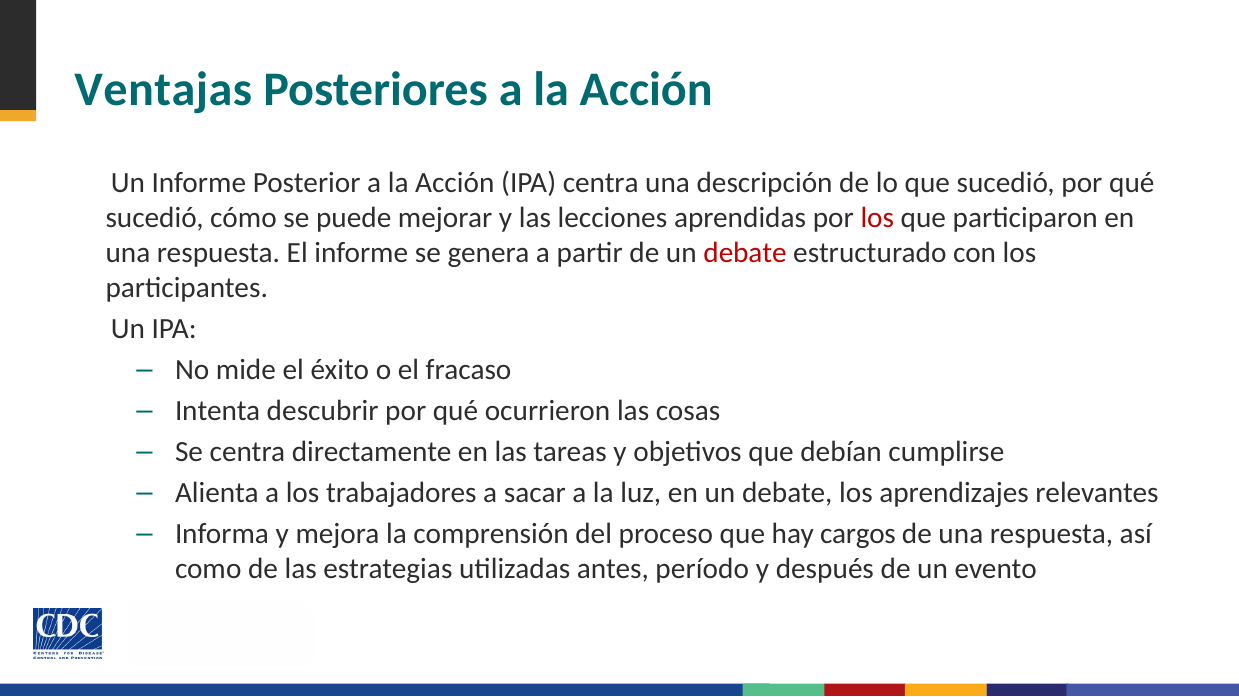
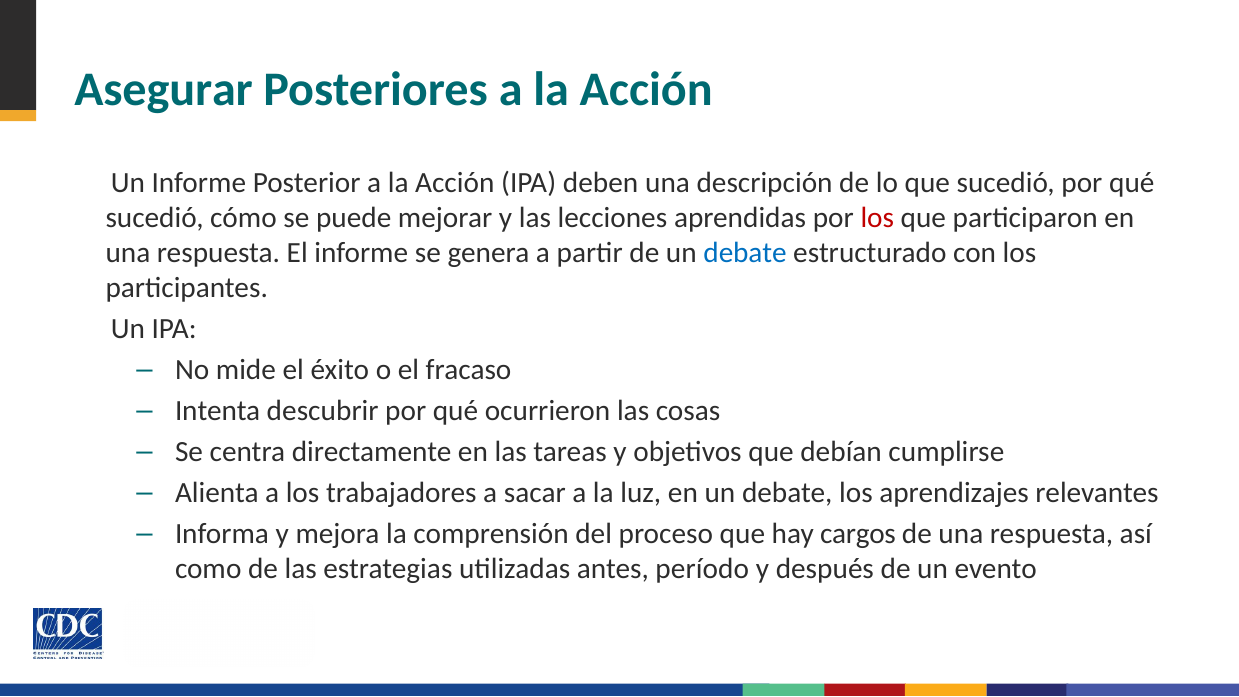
Ventajas: Ventajas -> Asegurar
IPA centra: centra -> deben
debate at (745, 253) colour: red -> blue
